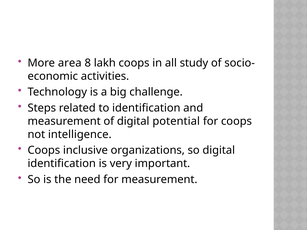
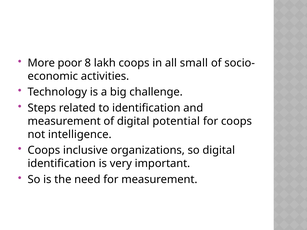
area: area -> poor
study: study -> small
